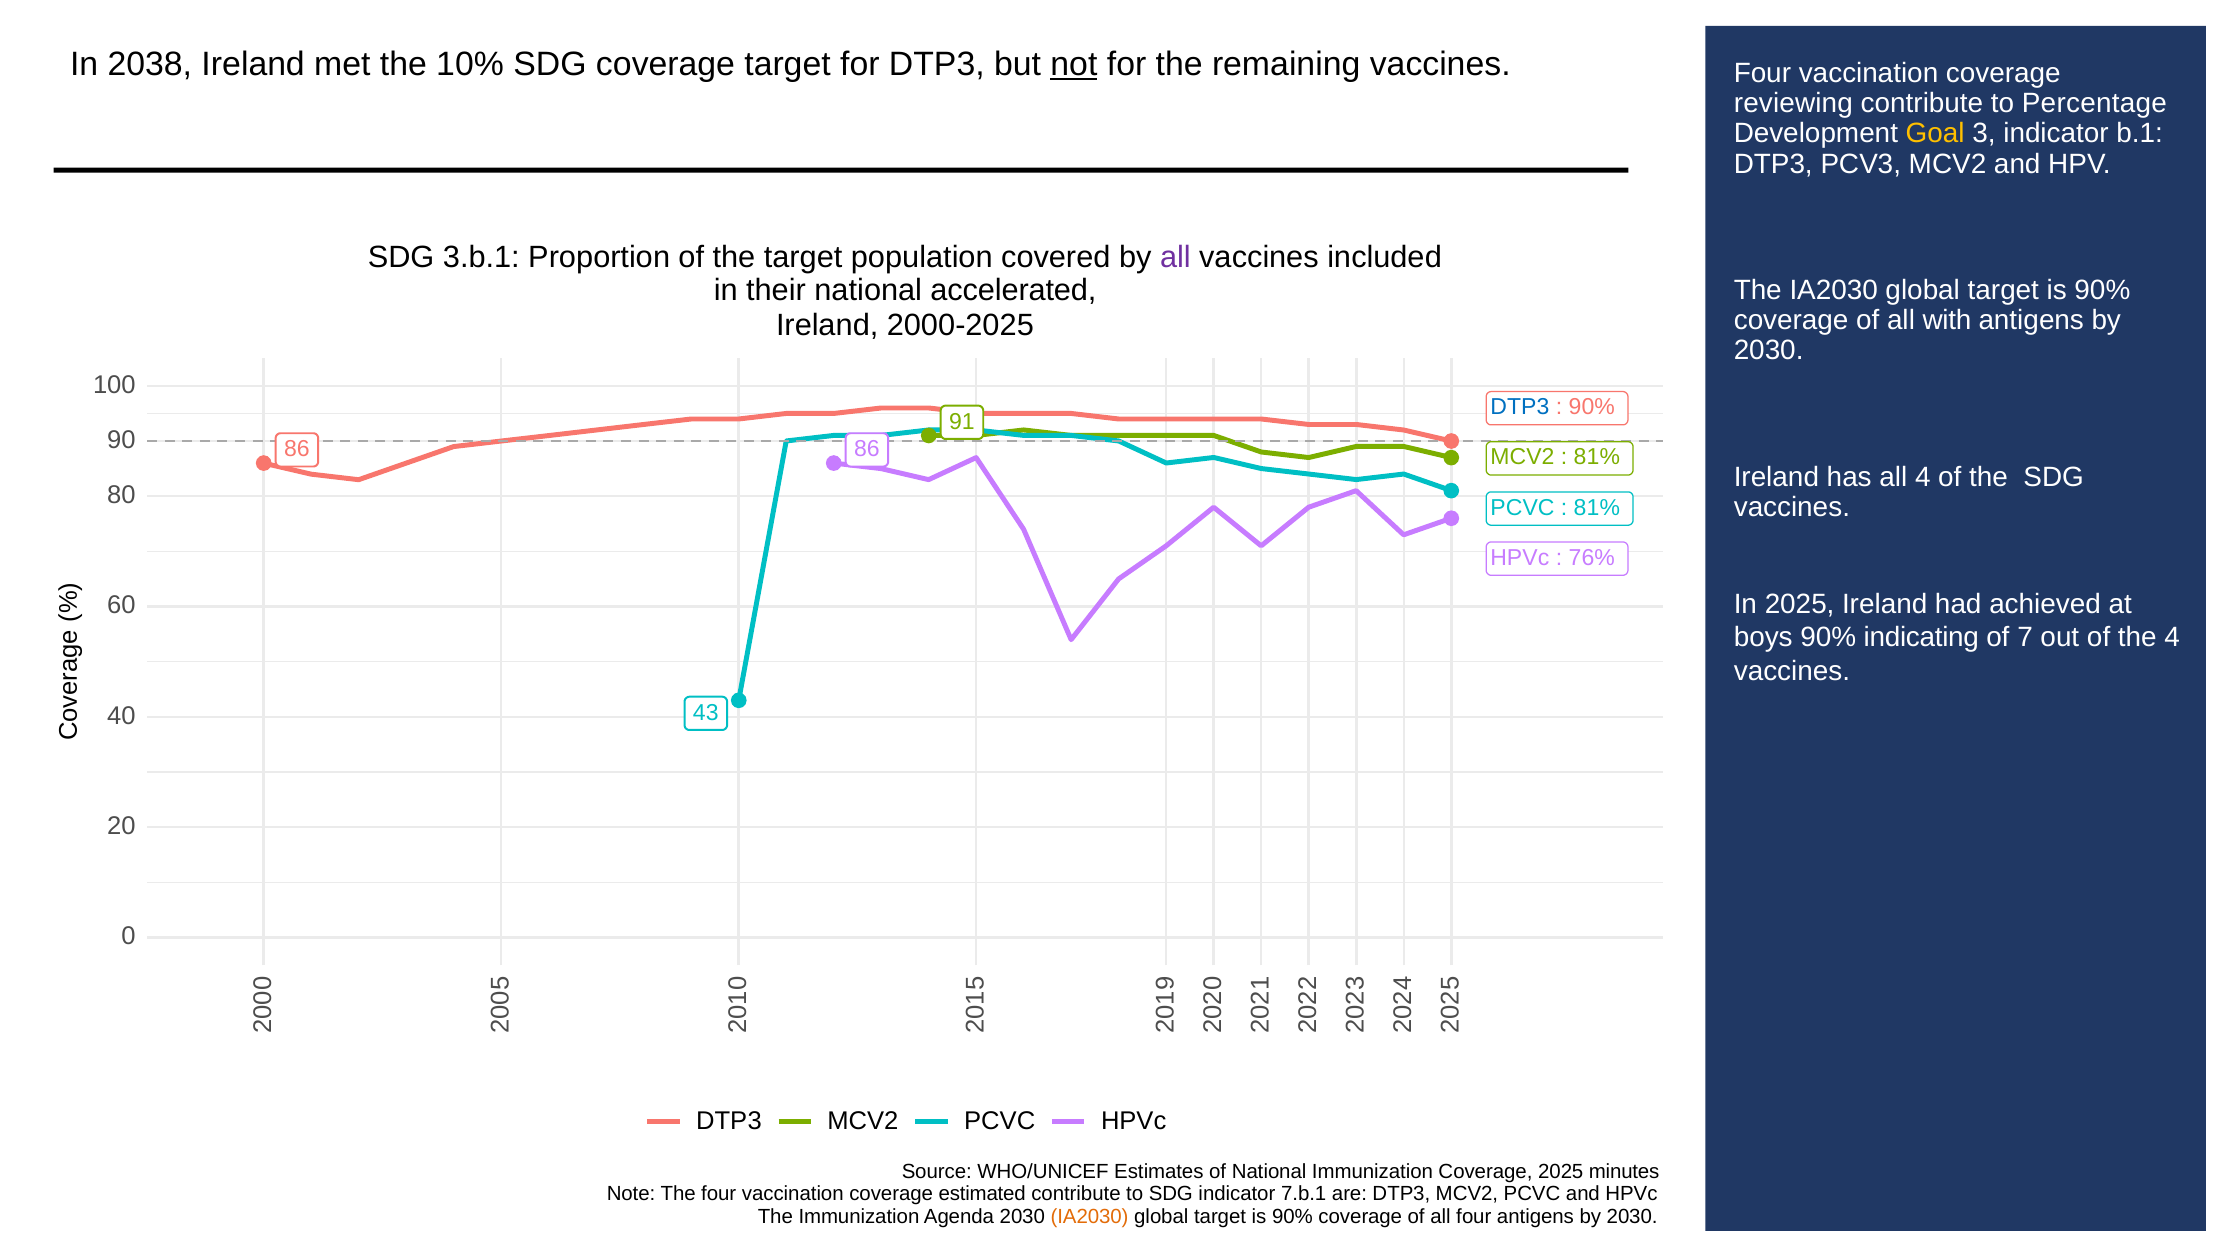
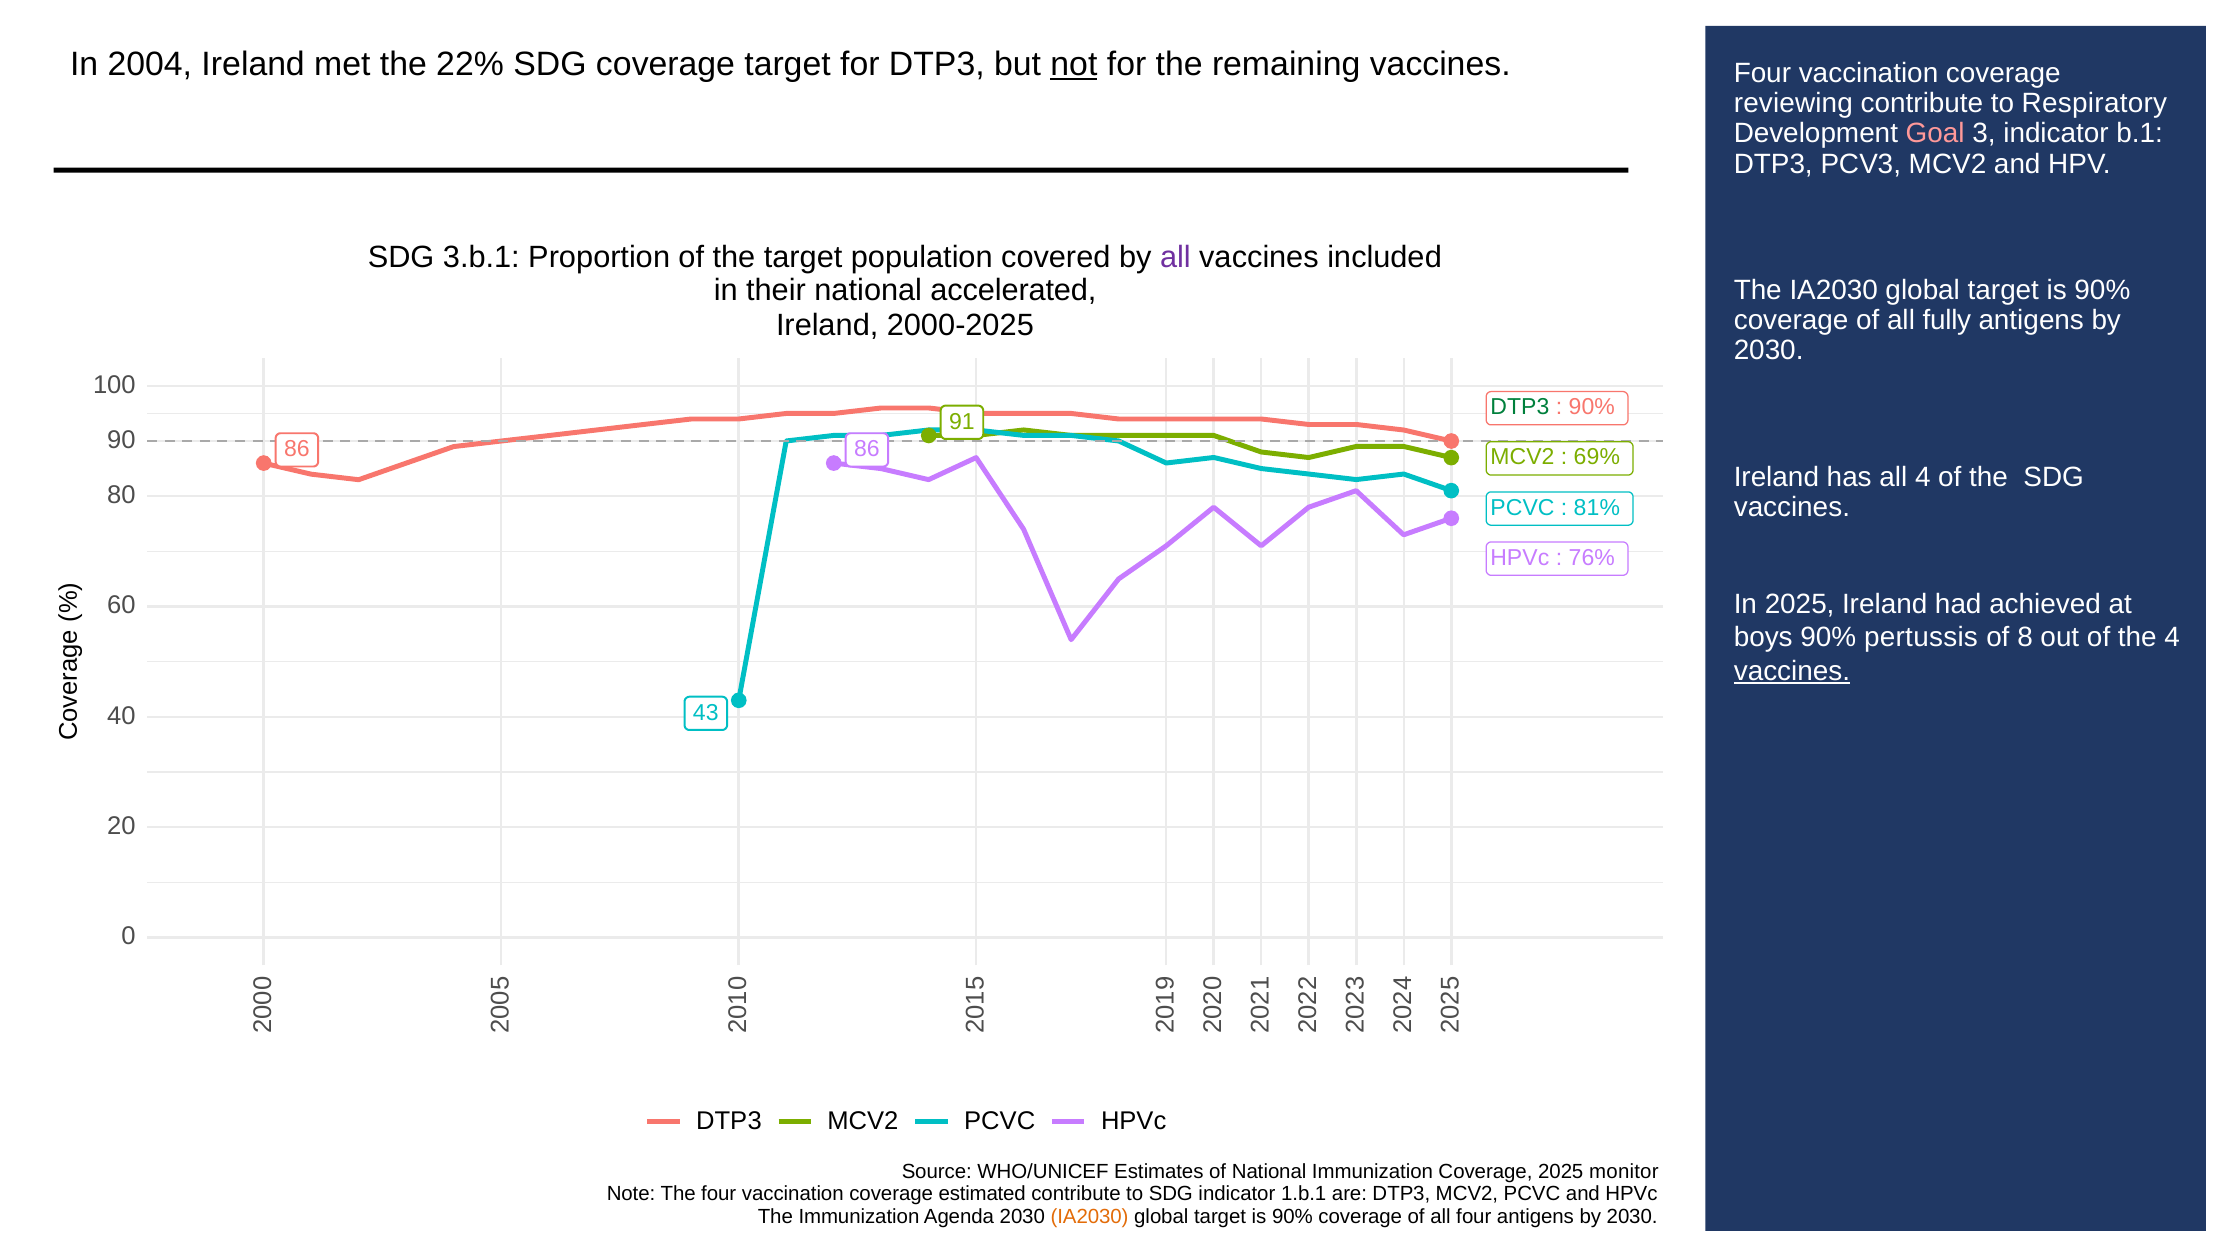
2038: 2038 -> 2004
10%: 10% -> 22%
Percentage: Percentage -> Respiratory
Goal colour: yellow -> pink
with: with -> fully
DTP3 at (1520, 407) colour: blue -> green
81% at (1597, 457): 81% -> 69%
indicating: indicating -> pertussis
7: 7 -> 8
vaccines at (1792, 671) underline: none -> present
minutes: minutes -> monitor
7.b.1: 7.b.1 -> 1.b.1
